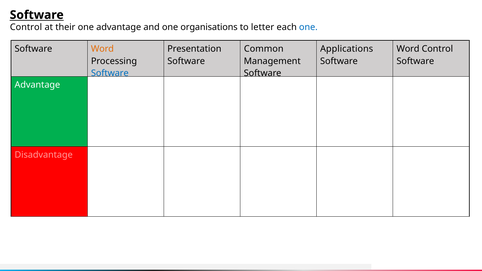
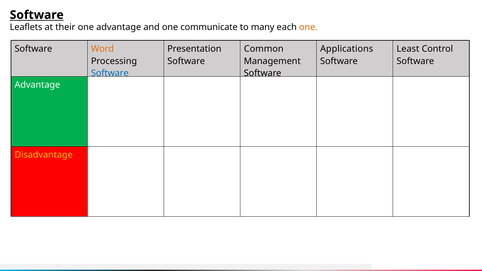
Control at (26, 27): Control -> Leaflets
organisations: organisations -> communicate
letter: letter -> many
one at (308, 27) colour: blue -> orange
Word at (408, 49): Word -> Least
Disadvantage colour: pink -> yellow
